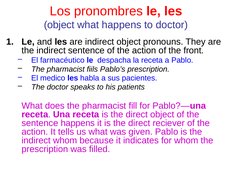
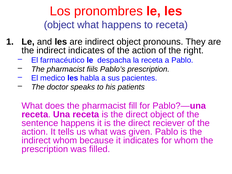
to doctor: doctor -> receta
indirect sentence: sentence -> indicates
front: front -> right
